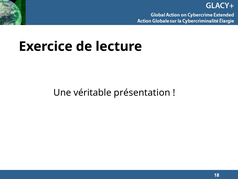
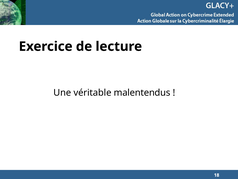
présentation: présentation -> malentendus
